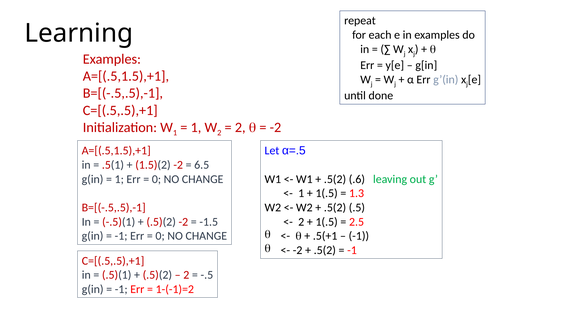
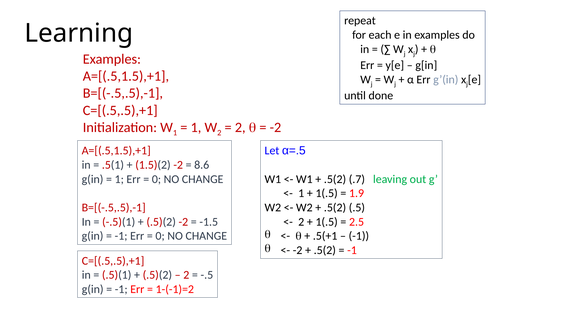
6.5: 6.5 -> 8.6
.6: .6 -> .7
1.3: 1.3 -> 1.9
